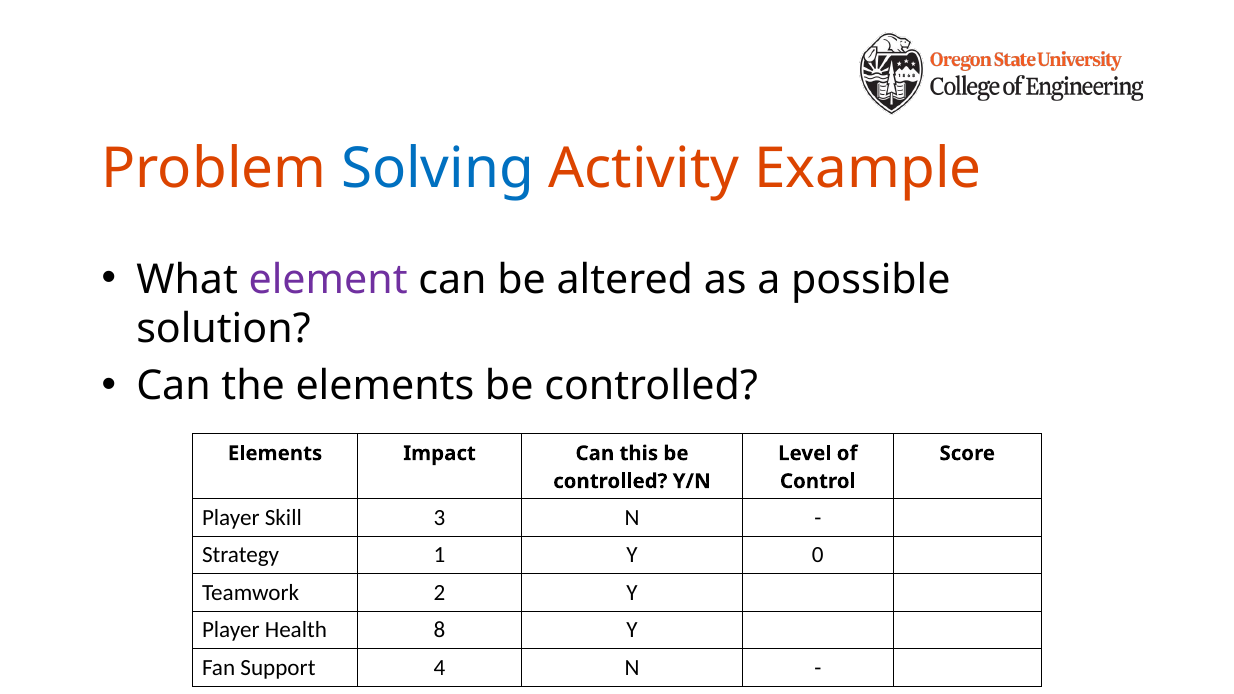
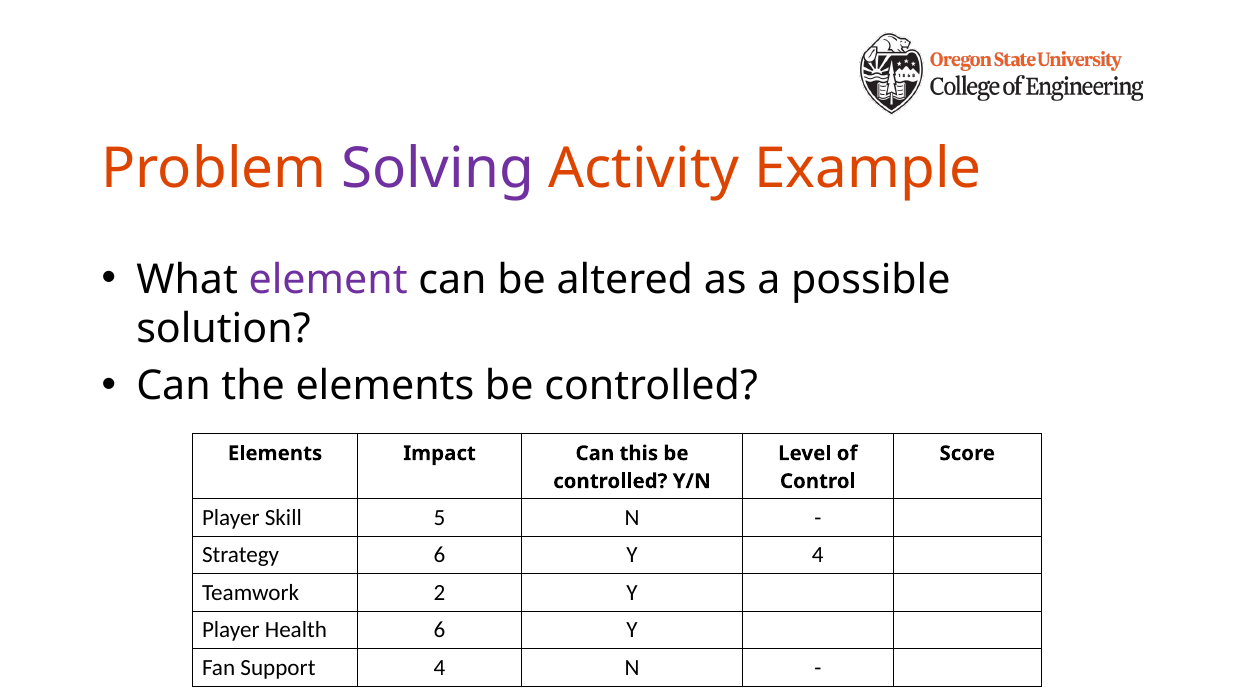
Solving colour: blue -> purple
3: 3 -> 5
Strategy 1: 1 -> 6
Y 0: 0 -> 4
Health 8: 8 -> 6
